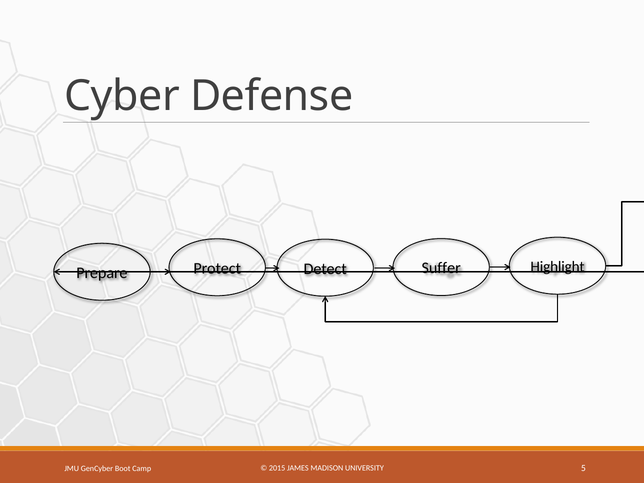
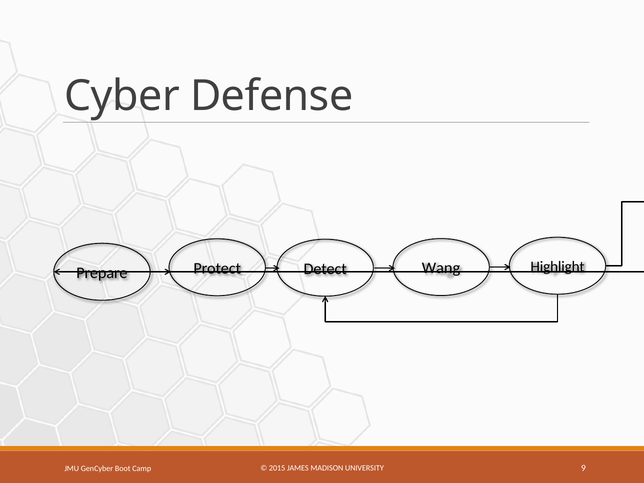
Suffer: Suffer -> Wang
5: 5 -> 9
